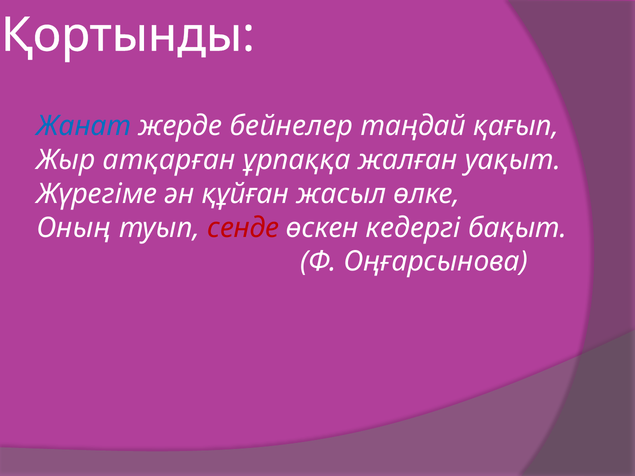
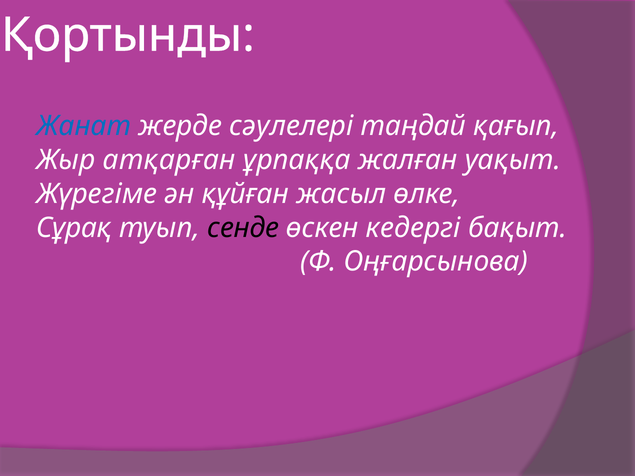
бейнелер: бейнелер -> сәулелері
Оның: Оның -> Сұрақ
сенде colour: red -> black
